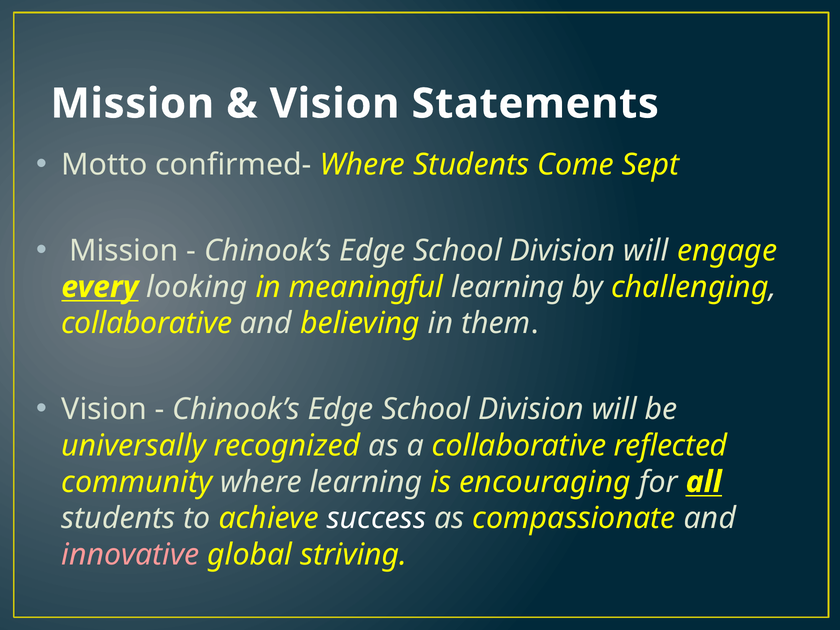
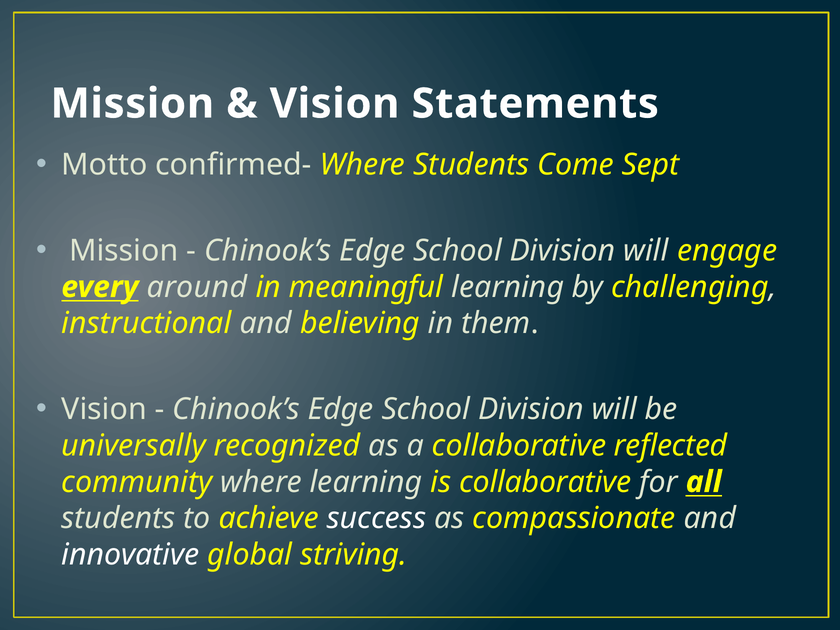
looking: looking -> around
collaborative at (147, 323): collaborative -> instructional
is encouraging: encouraging -> collaborative
innovative colour: pink -> white
